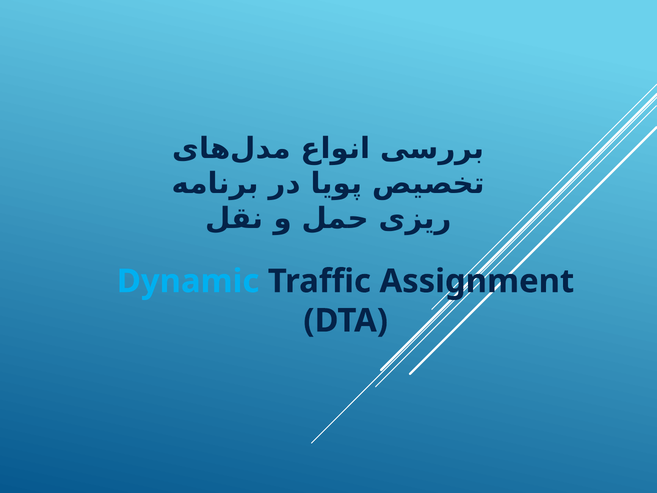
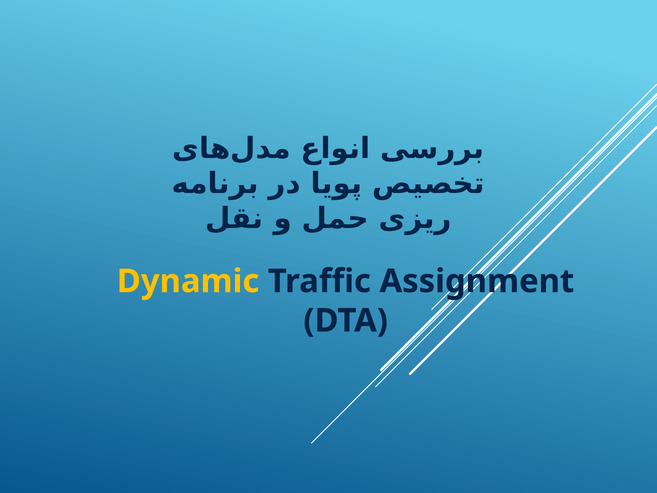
Dynamic colour: light blue -> yellow
